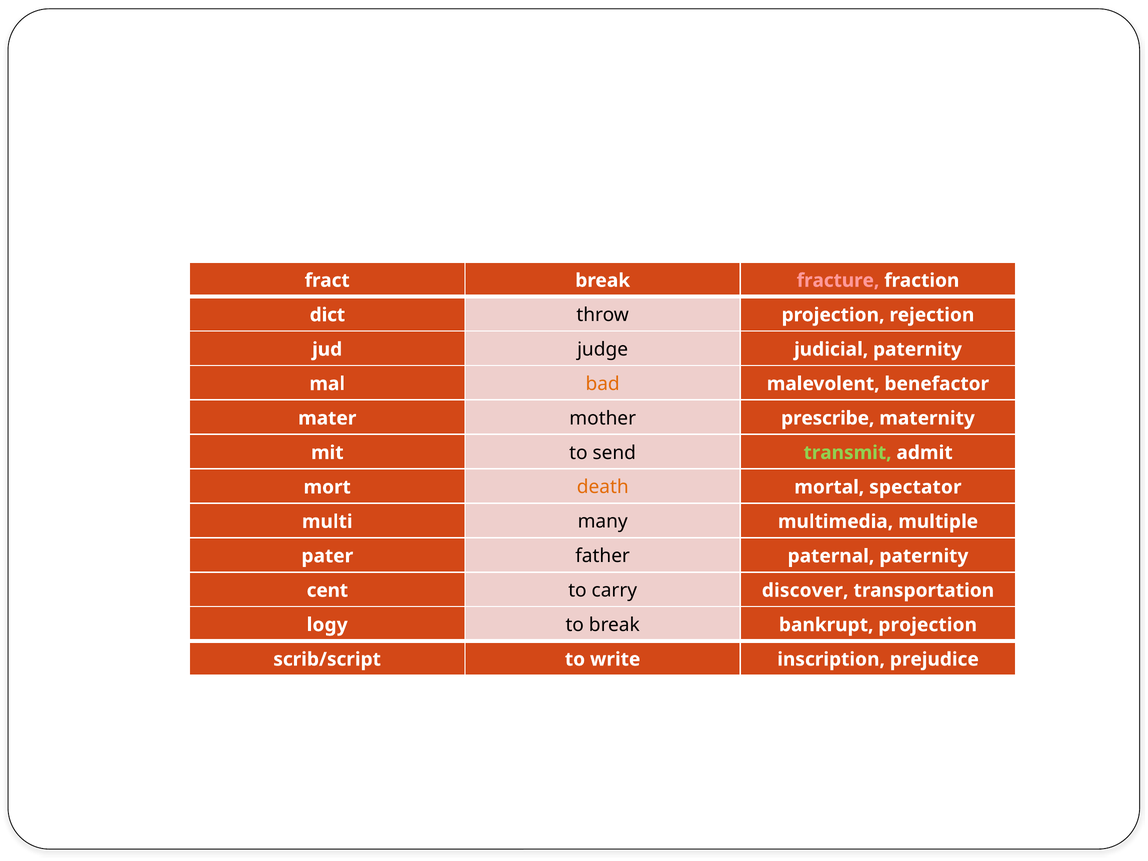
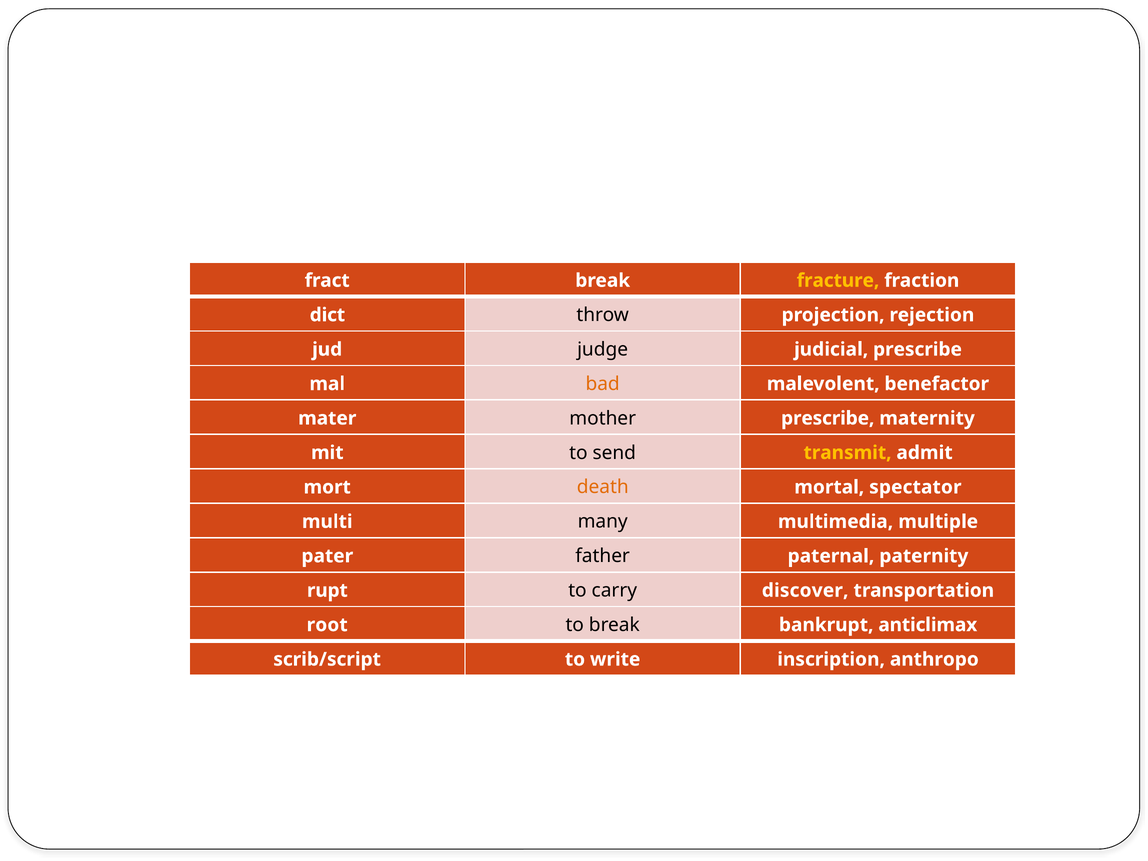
fracture colour: pink -> yellow
judicial paternity: paternity -> prescribe
transmit colour: light green -> yellow
cent: cent -> rupt
logy: logy -> root
bankrupt projection: projection -> anticlimax
prejudice: prejudice -> anthropo
